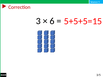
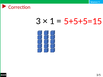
6: 6 -> 1
